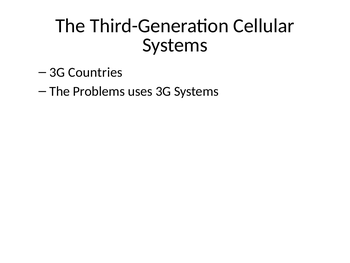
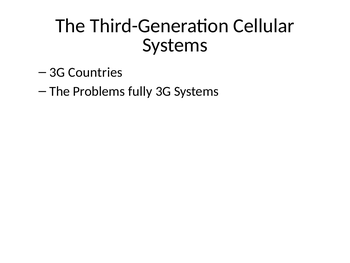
uses: uses -> fully
